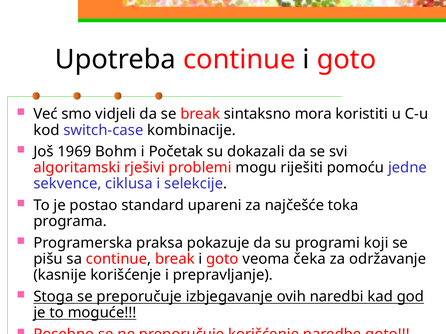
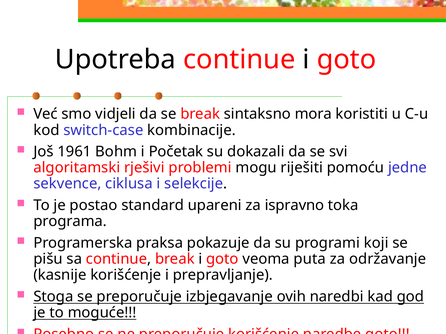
1969: 1969 -> 1961
najčešće: najčešće -> ispravno
čeka: čeka -> puta
